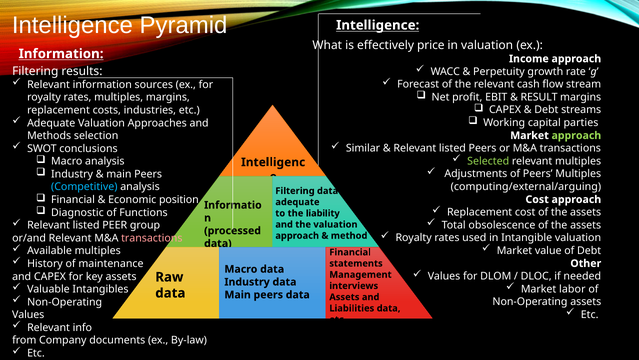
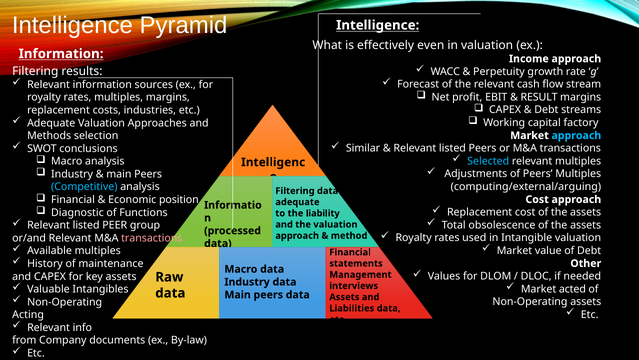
price: price -> even
parties: parties -> factory
approach at (576, 135) colour: light green -> light blue
Selected colour: light green -> light blue
labor: labor -> acted
Values at (28, 314): Values -> Acting
